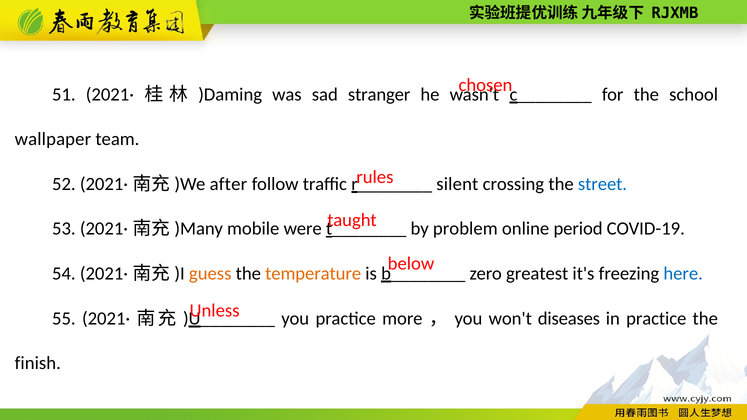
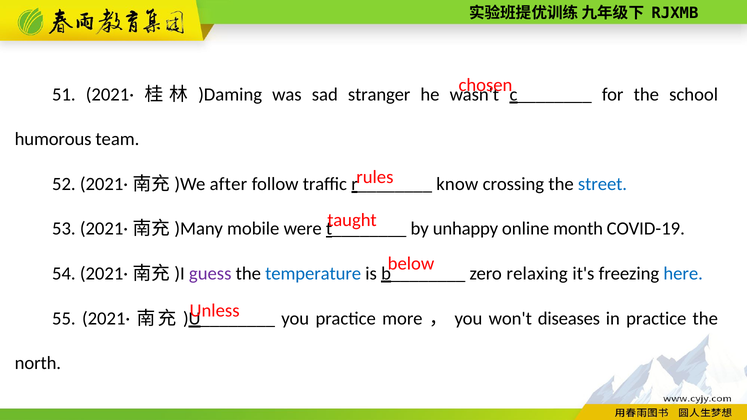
wallpaper: wallpaper -> humorous
silent: silent -> know
problem: problem -> unhappy
period: period -> month
guess colour: orange -> purple
temperature colour: orange -> blue
greatest: greatest -> relaxing
finish: finish -> north
